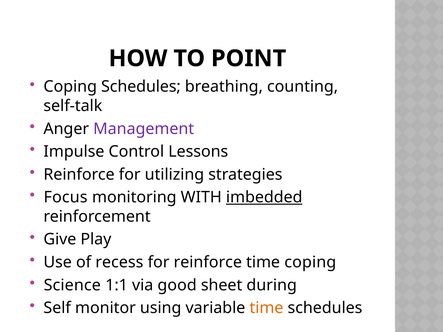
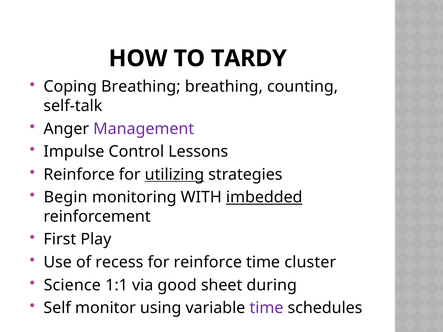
POINT: POINT -> TARDY
Coping Schedules: Schedules -> Breathing
utilizing underline: none -> present
Focus: Focus -> Begin
Give: Give -> First
time coping: coping -> cluster
time at (266, 308) colour: orange -> purple
